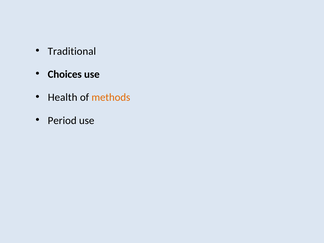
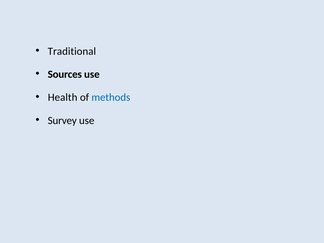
Choices: Choices -> Sources
methods colour: orange -> blue
Period: Period -> Survey
